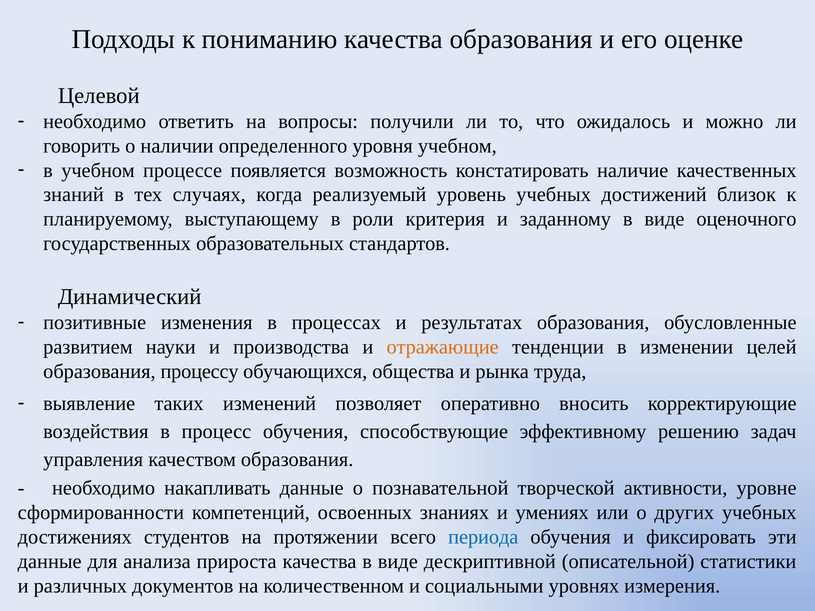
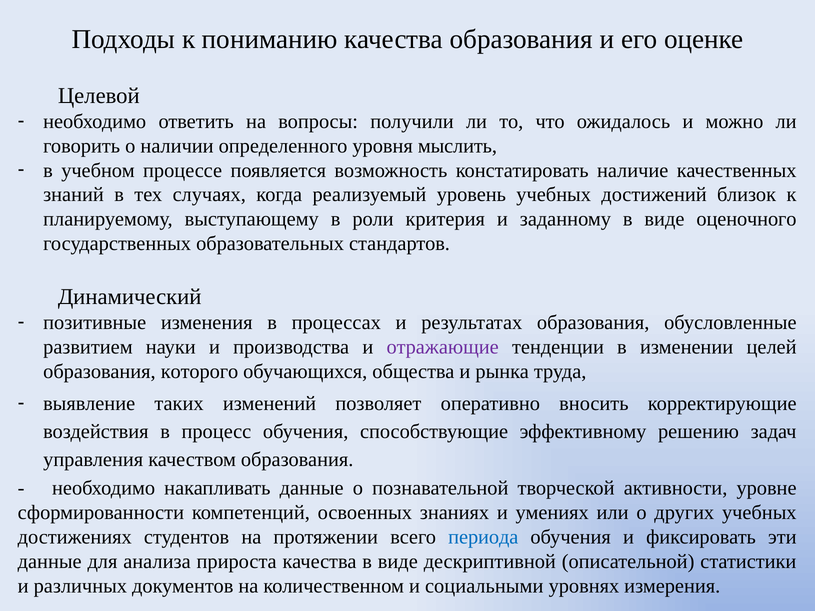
уровня учебном: учебном -> мыслить
отражающие colour: orange -> purple
процессу: процессу -> которого
